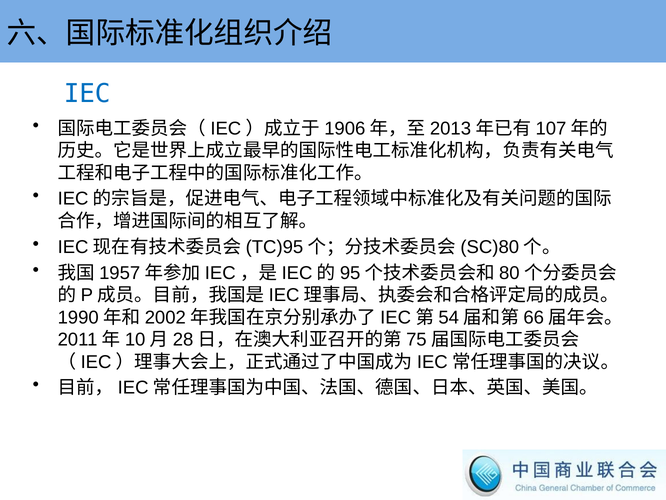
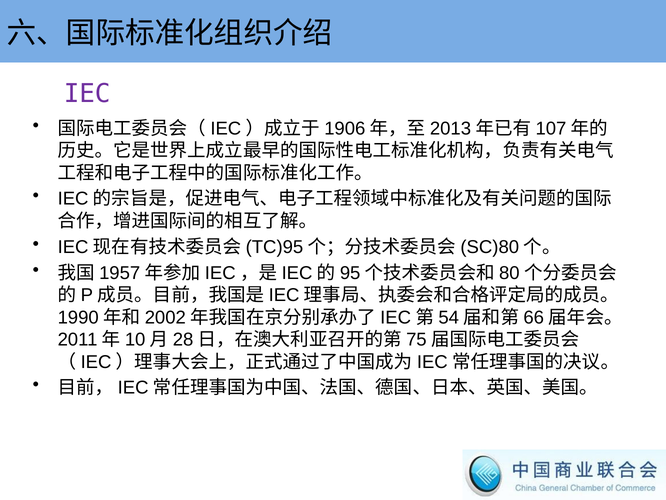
IEC colour: blue -> purple
